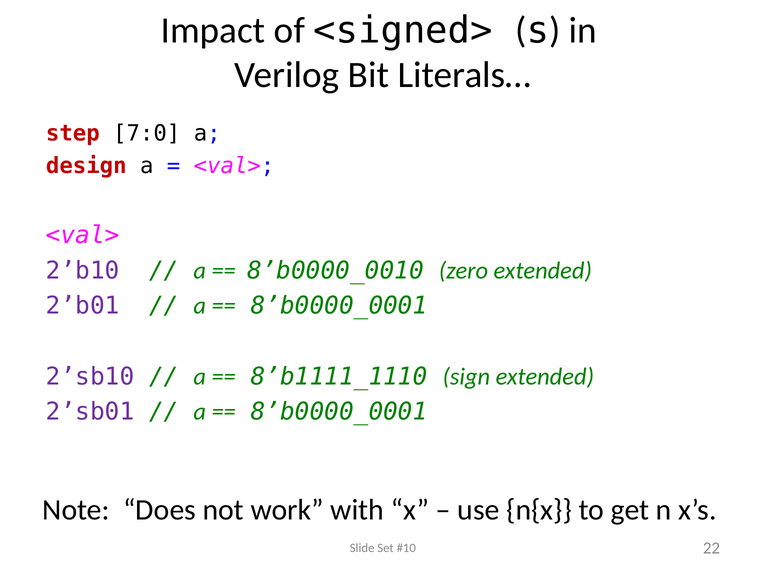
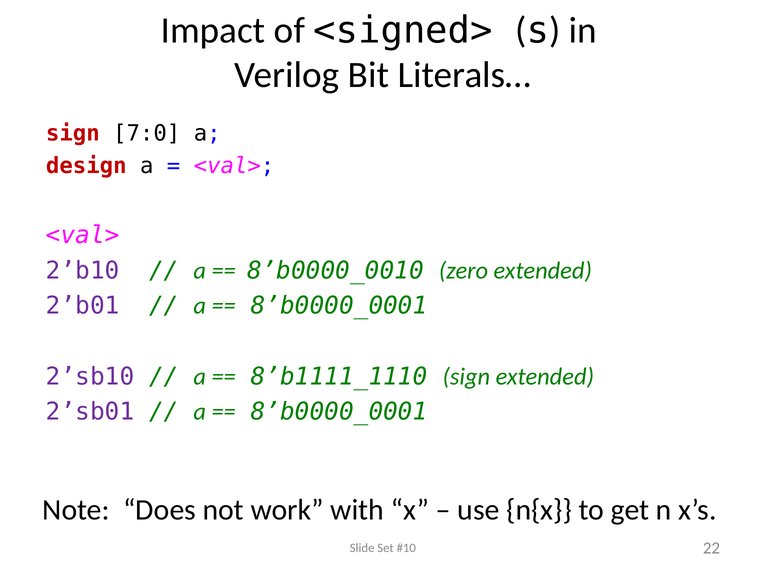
step at (73, 134): step -> sign
